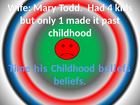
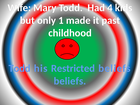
Time at (20, 68): Time -> Todd
his Childhood: Childhood -> Restricted
